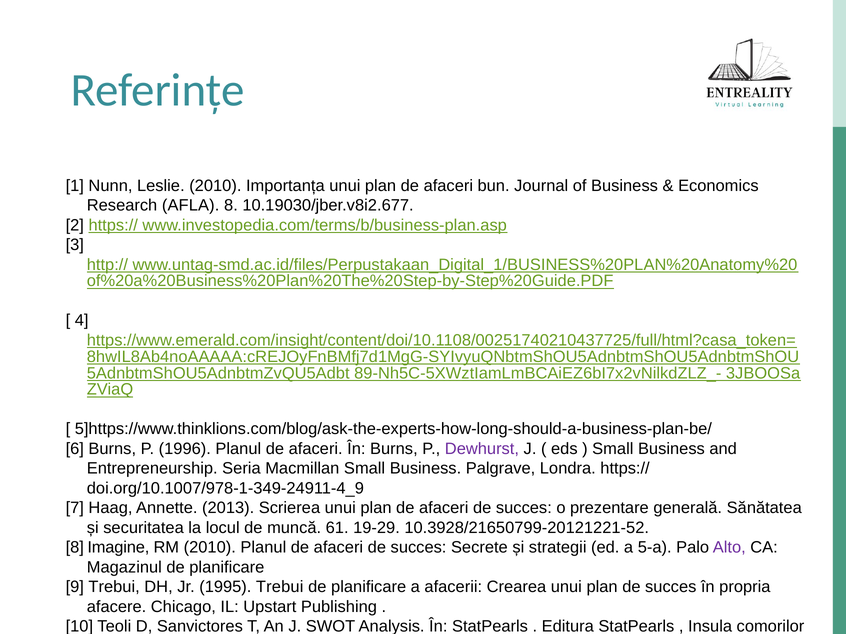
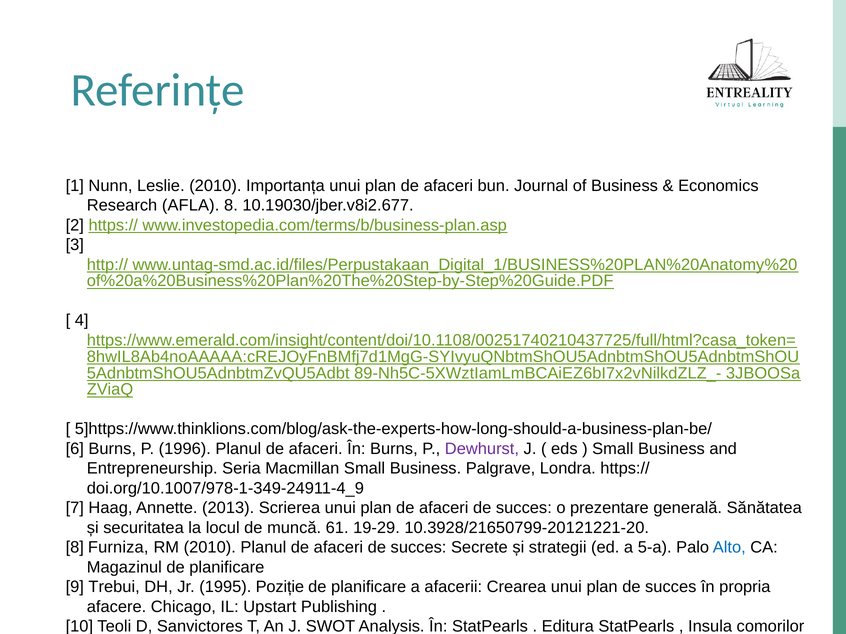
10.3928/21650799-20121221-52: 10.3928/21650799-20121221-52 -> 10.3928/21650799-20121221-20
Imagine: Imagine -> Furniza
Alto colour: purple -> blue
1995 Trebui: Trebui -> Poziție
